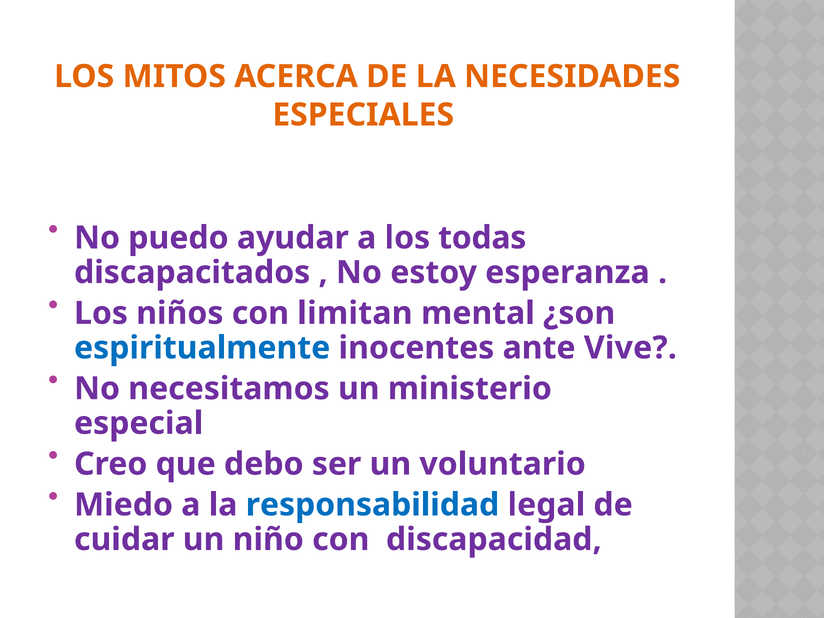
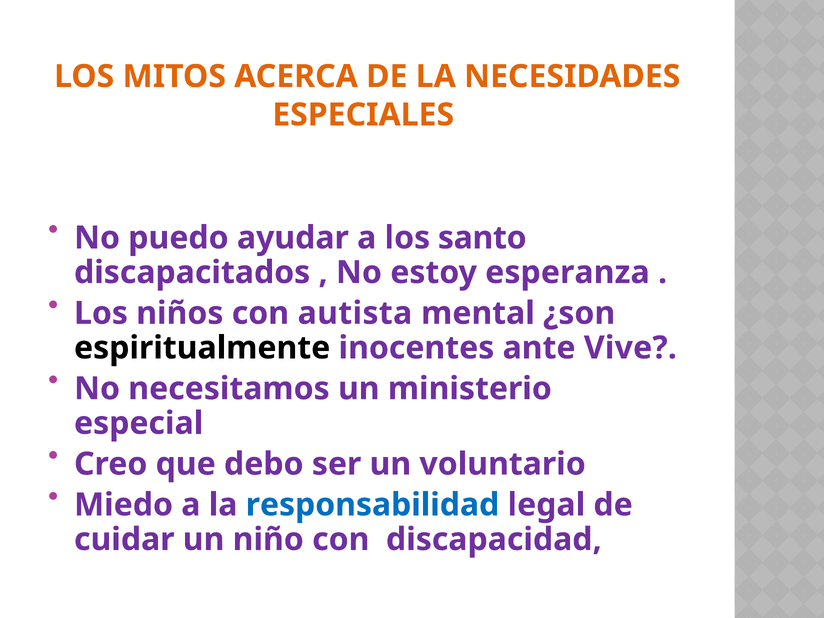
todas: todas -> santo
limitan: limitan -> autista
espiritualmente colour: blue -> black
